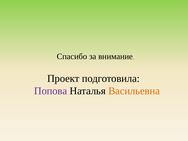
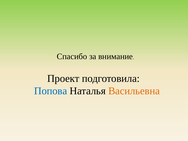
Попова colour: purple -> blue
